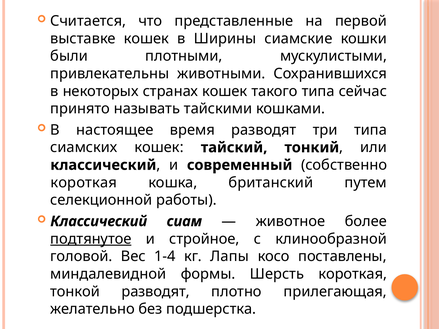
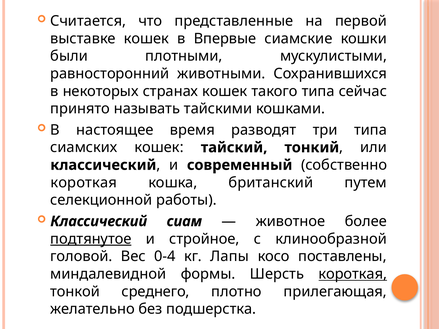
Ширины: Ширины -> Впервые
привлекательны: привлекательны -> равносторонний
1-4: 1-4 -> 0-4
короткая at (353, 274) underline: none -> present
тонкой разводят: разводят -> среднего
